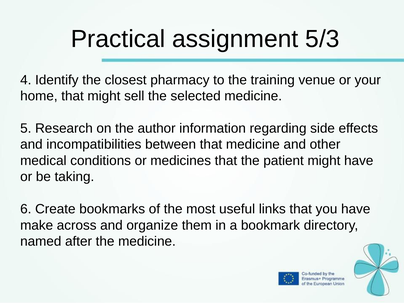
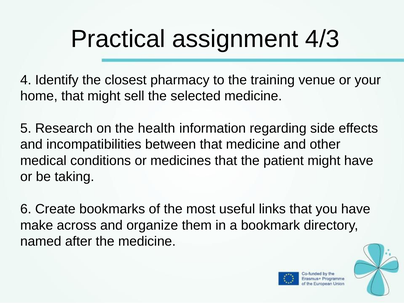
5/3: 5/3 -> 4/3
author: author -> health
